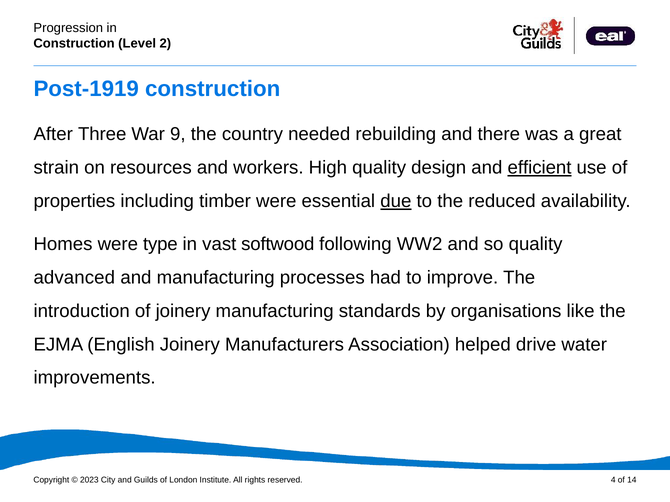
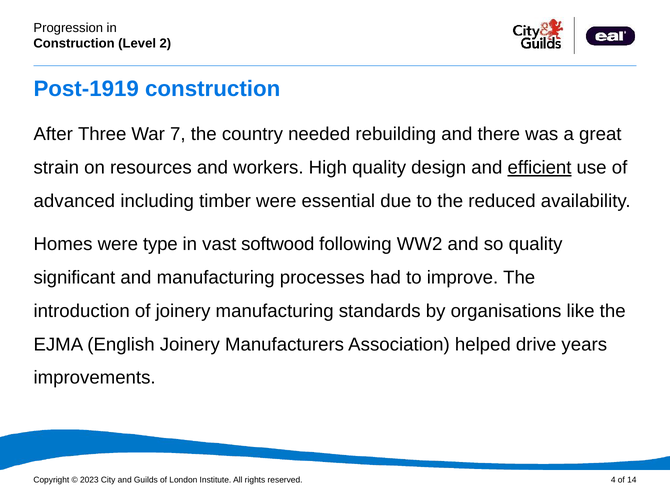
9: 9 -> 7
properties: properties -> advanced
due underline: present -> none
advanced: advanced -> significant
water: water -> years
